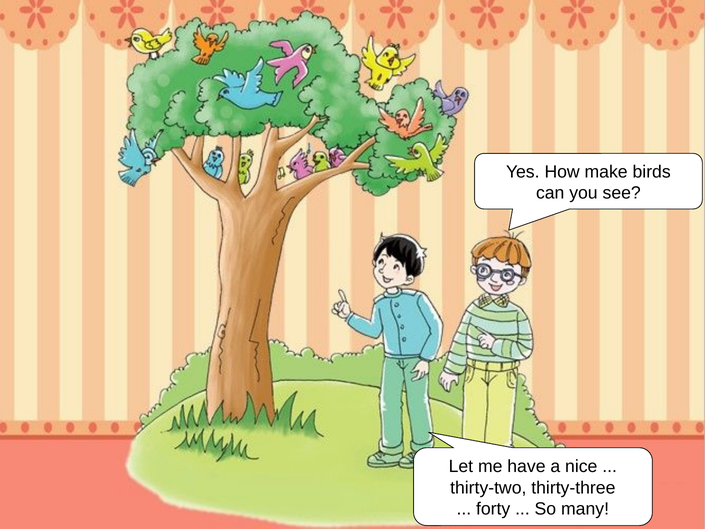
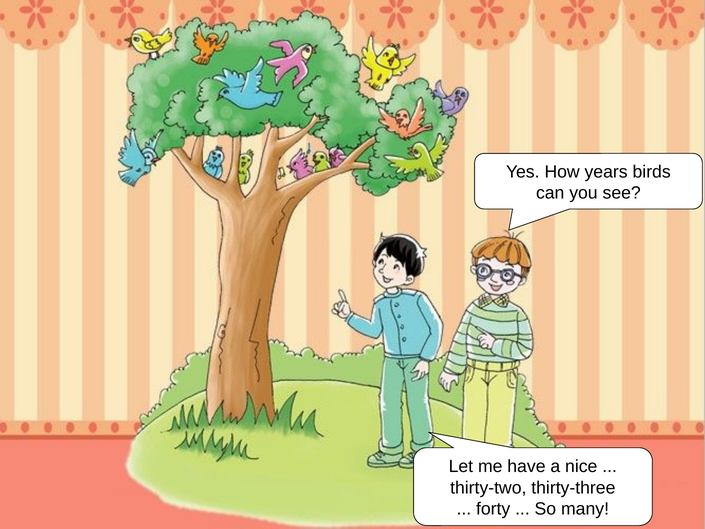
make: make -> years
